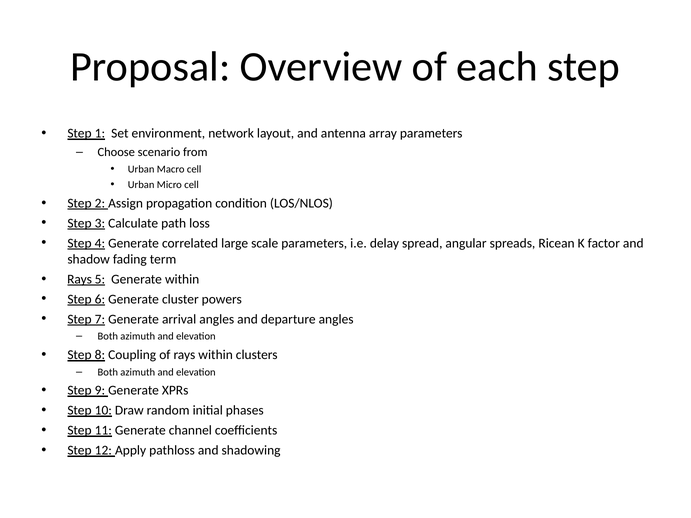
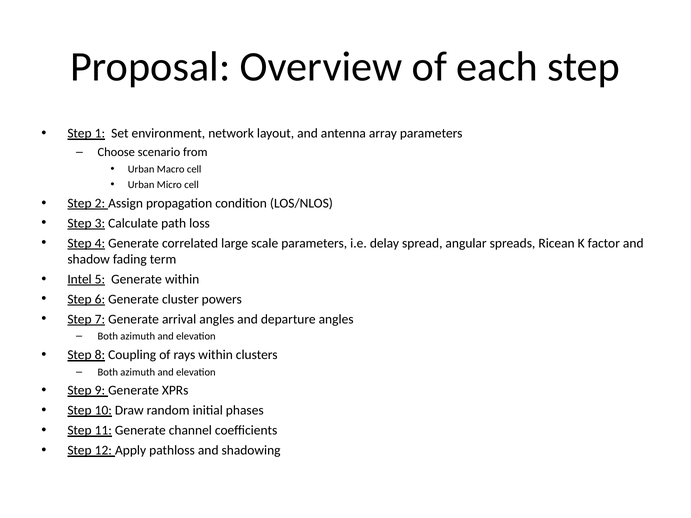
Rays at (80, 279): Rays -> Intel
